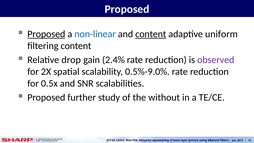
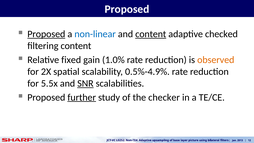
uniform: uniform -> checked
drop: drop -> fixed
2.4%: 2.4% -> 1.0%
observed colour: purple -> orange
0.5%-9.0%: 0.5%-9.0% -> 0.5%-4.9%
0.5x: 0.5x -> 5.5x
SNR underline: none -> present
further underline: none -> present
without: without -> checker
